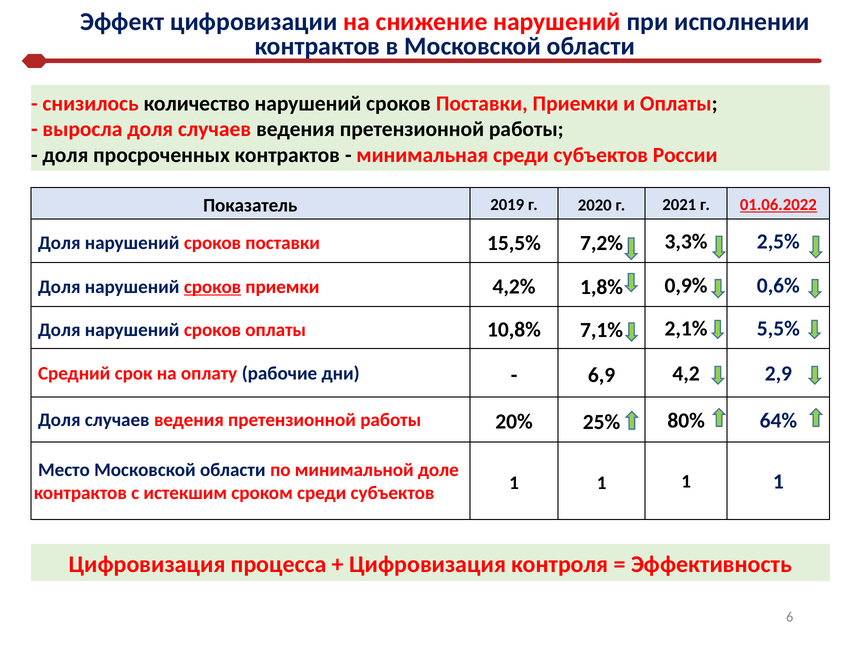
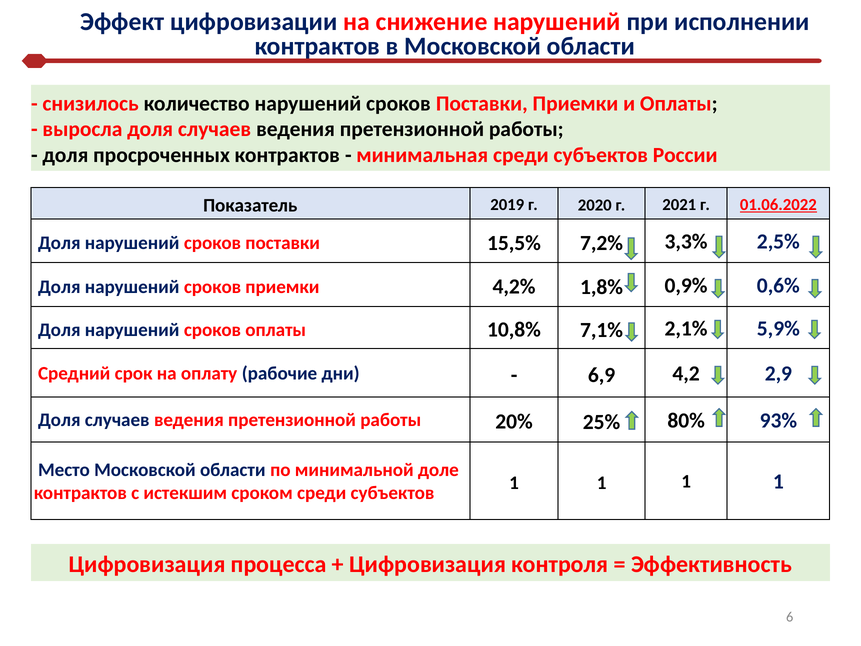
сроков at (213, 287) underline: present -> none
5,5%: 5,5% -> 5,9%
64%: 64% -> 93%
